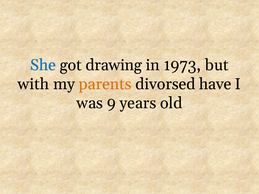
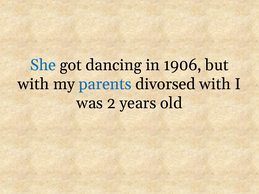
drawing: drawing -> dancing
1973: 1973 -> 1906
parents colour: orange -> blue
divorsed have: have -> with
9: 9 -> 2
